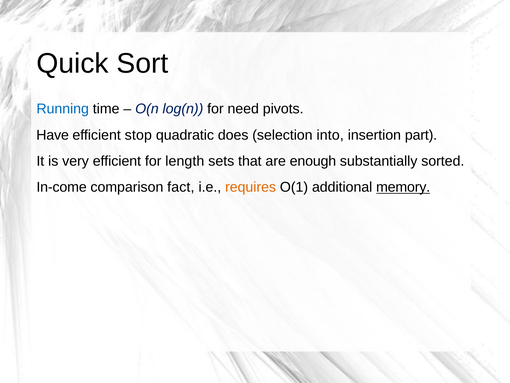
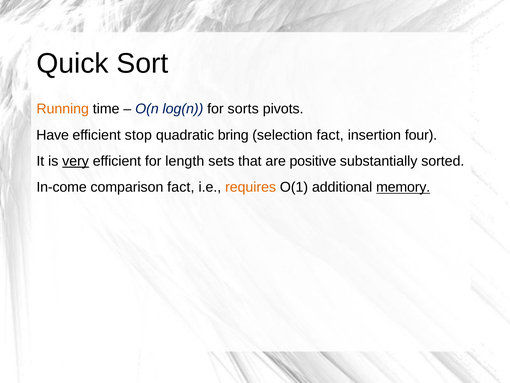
Running colour: blue -> orange
need: need -> sorts
does: does -> bring
selection into: into -> fact
part: part -> four
very underline: none -> present
enough: enough -> positive
